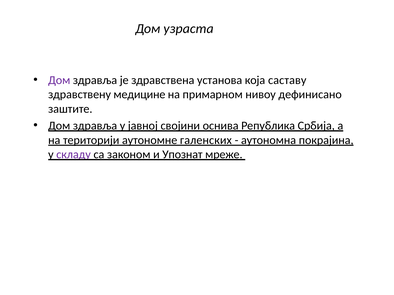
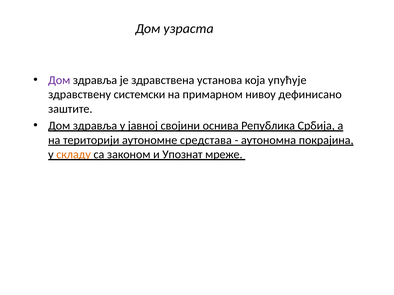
саставу: саставу -> упућује
медицине: медицине -> системски
галенских: галенских -> средставa
складу colour: purple -> orange
